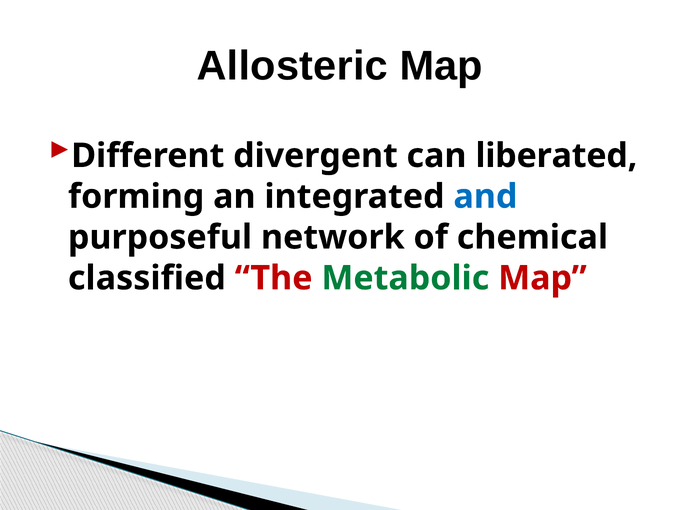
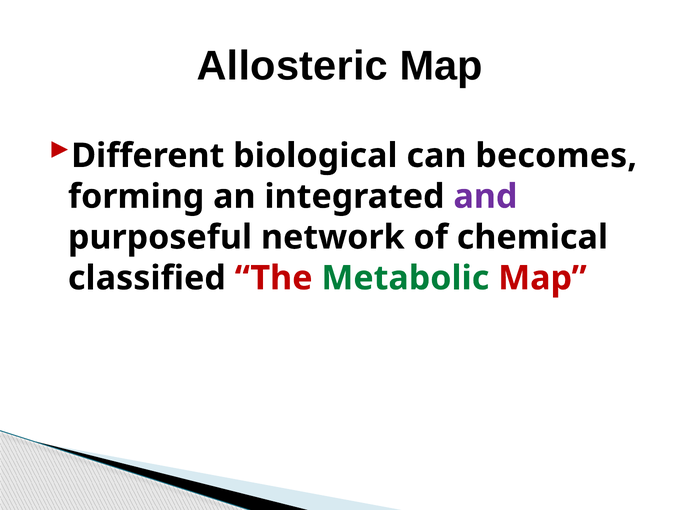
divergent: divergent -> biological
liberated: liberated -> becomes
and colour: blue -> purple
